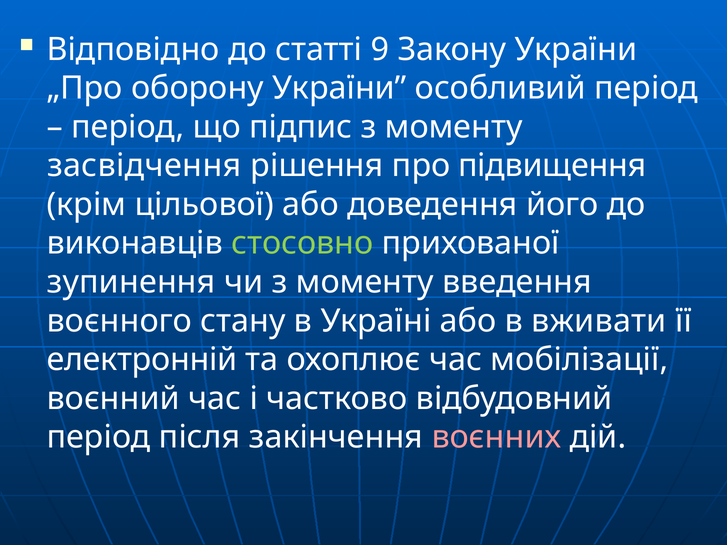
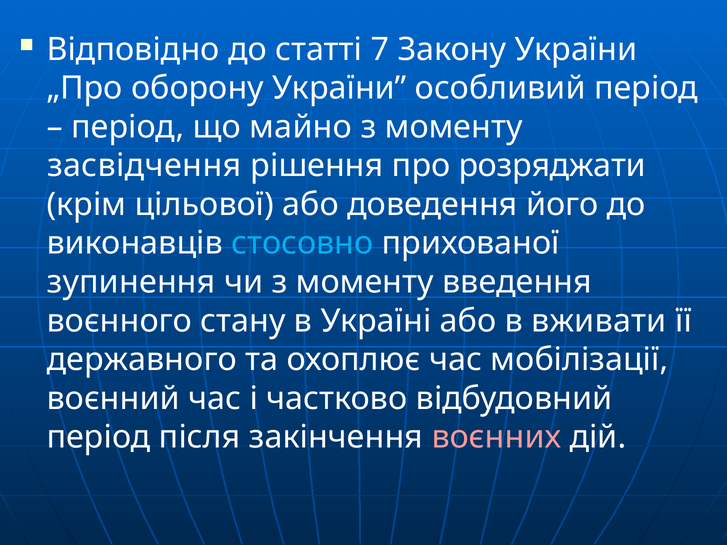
9: 9 -> 7
підпис: підпис -> майно
підвищення: підвищення -> розряджати
стосовно colour: light green -> light blue
електронній: електронній -> державного
